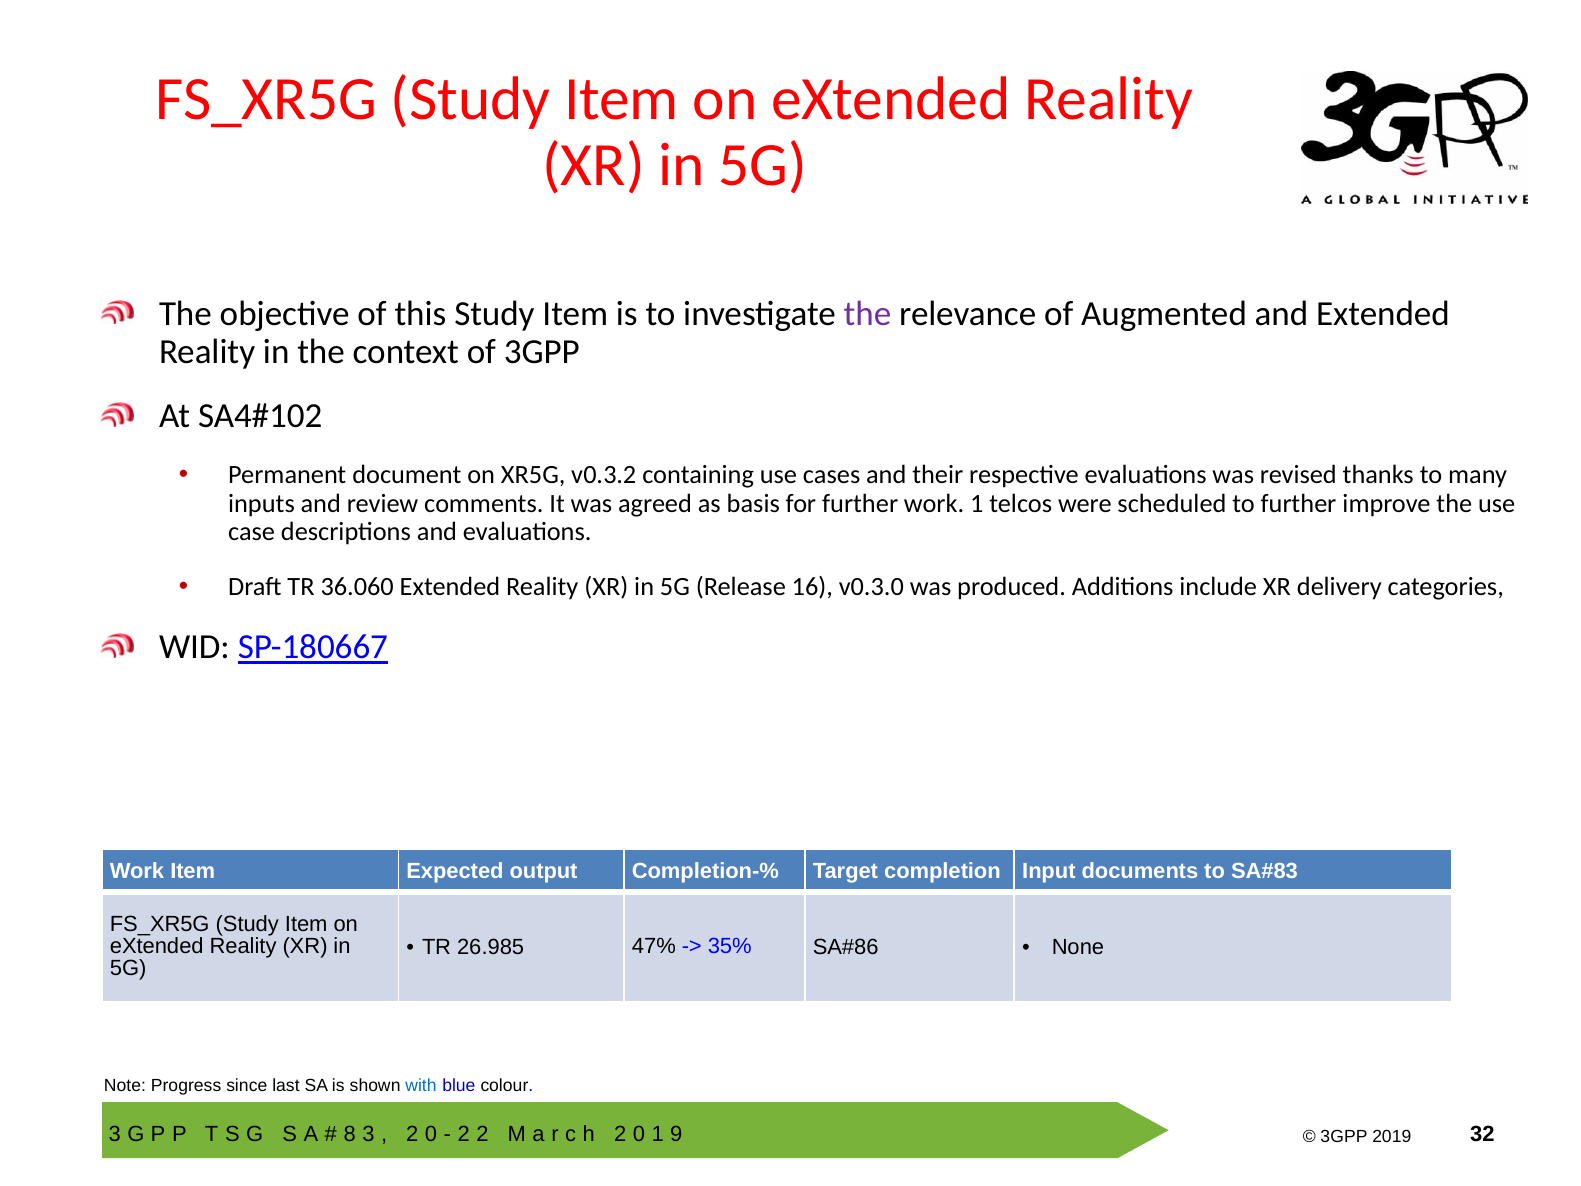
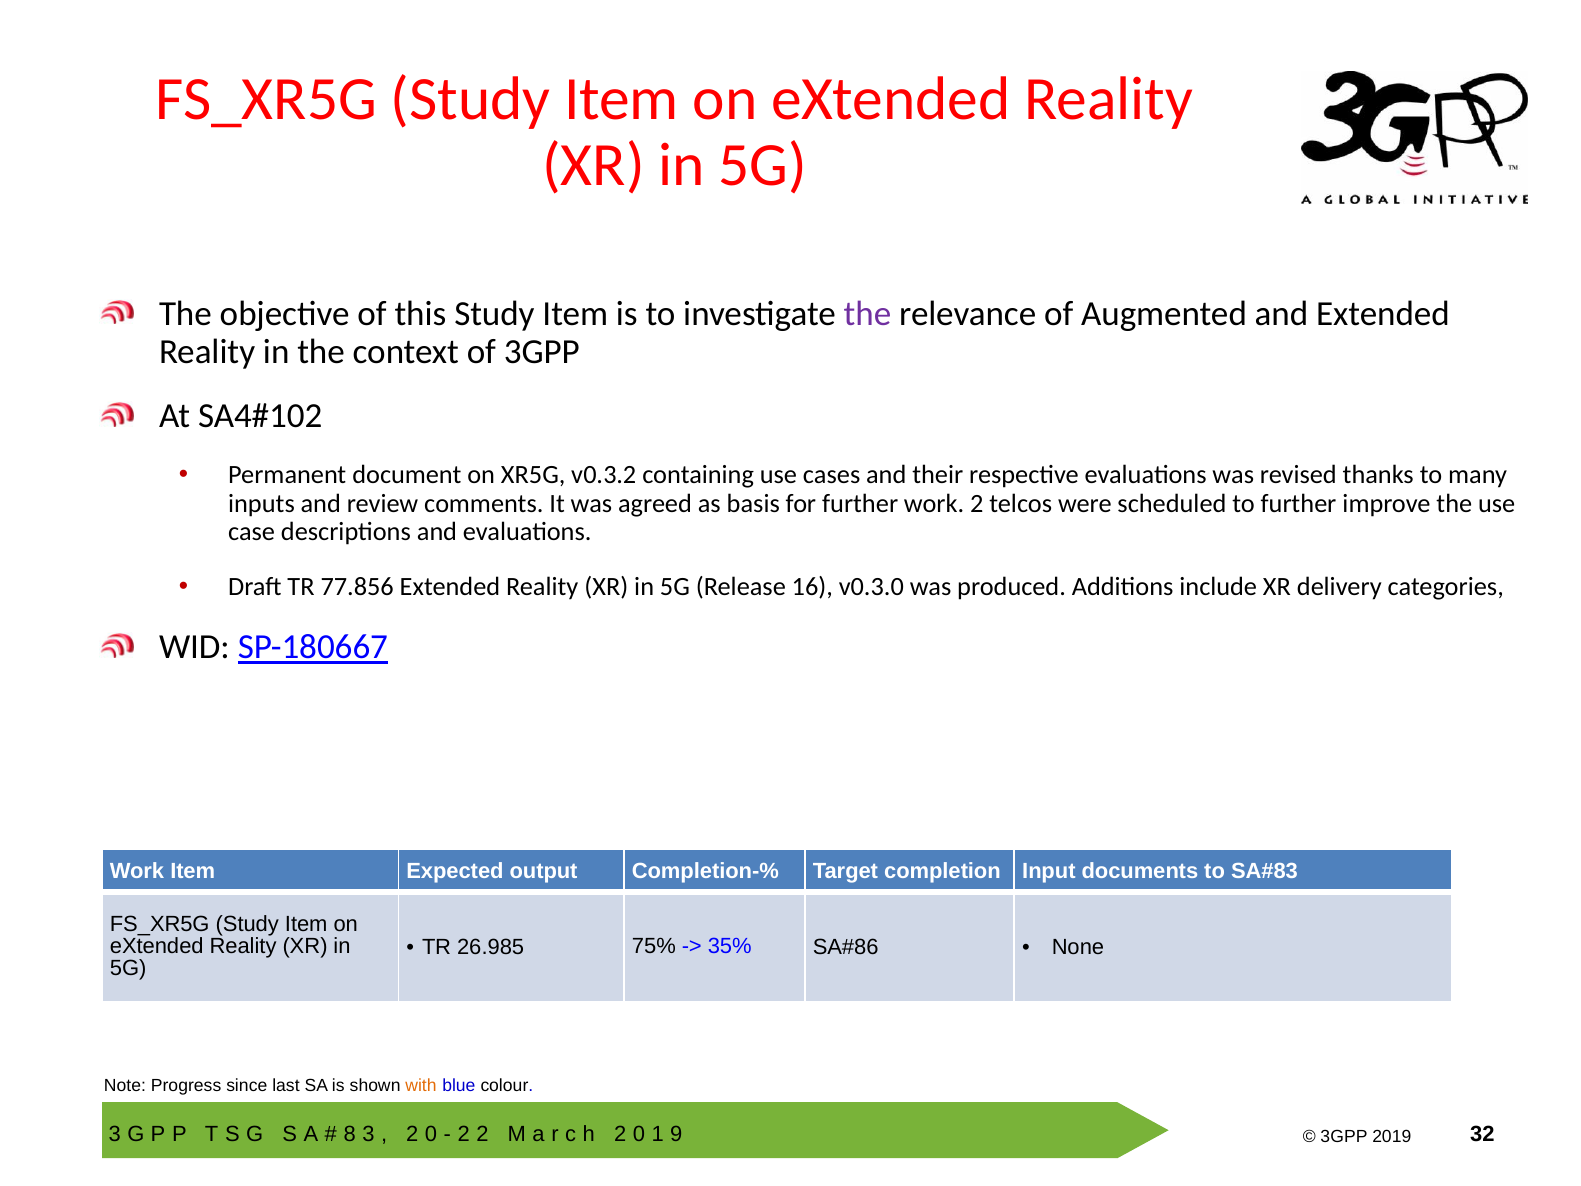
work 1: 1 -> 2
36.060: 36.060 -> 77.856
47%: 47% -> 75%
with colour: blue -> orange
